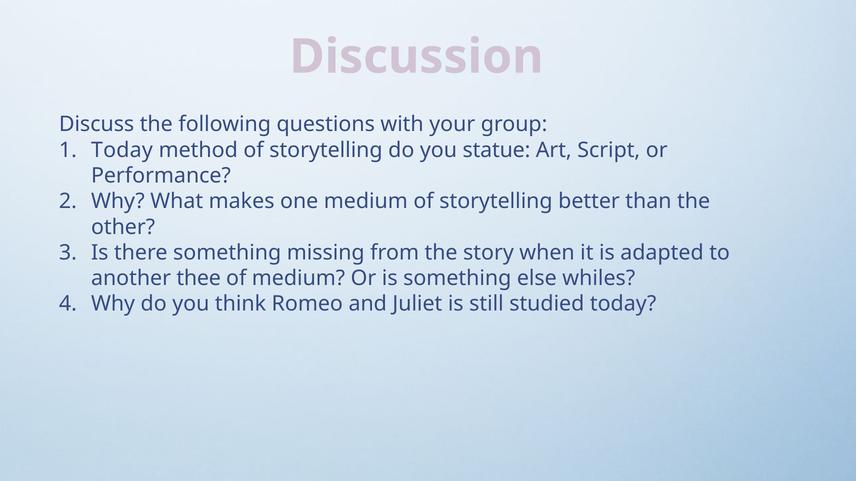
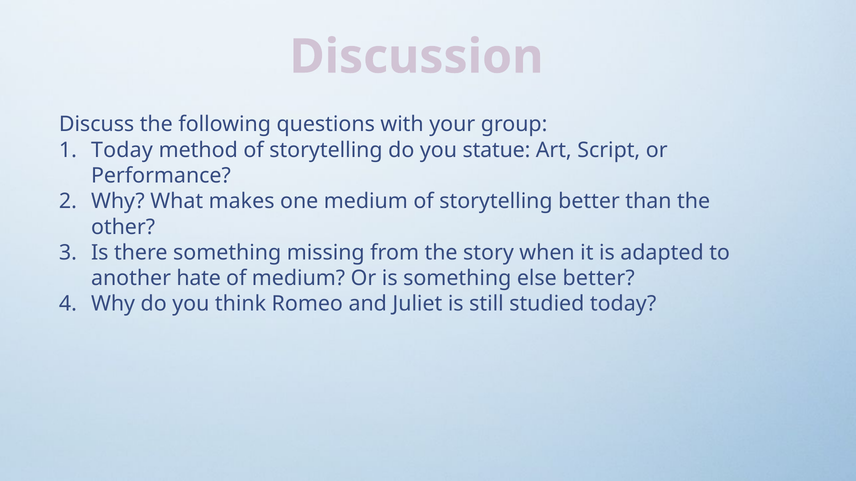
thee: thee -> hate
else whiles: whiles -> better
